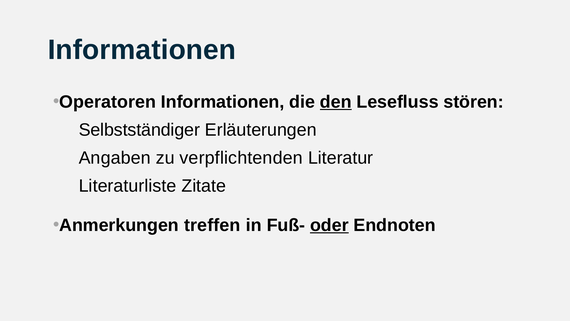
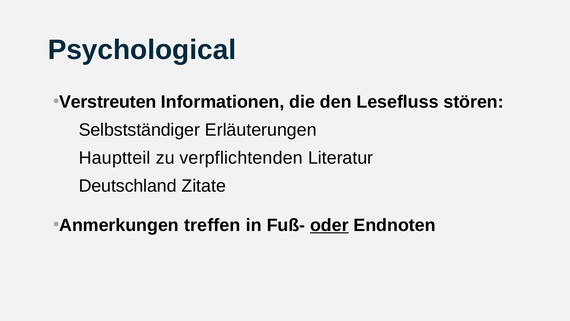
Informationen at (142, 50): Informationen -> Psychological
Operatoren: Operatoren -> Verstreuten
den underline: present -> none
Angaben: Angaben -> Hauptteil
Literaturliste: Literaturliste -> Deutschland
